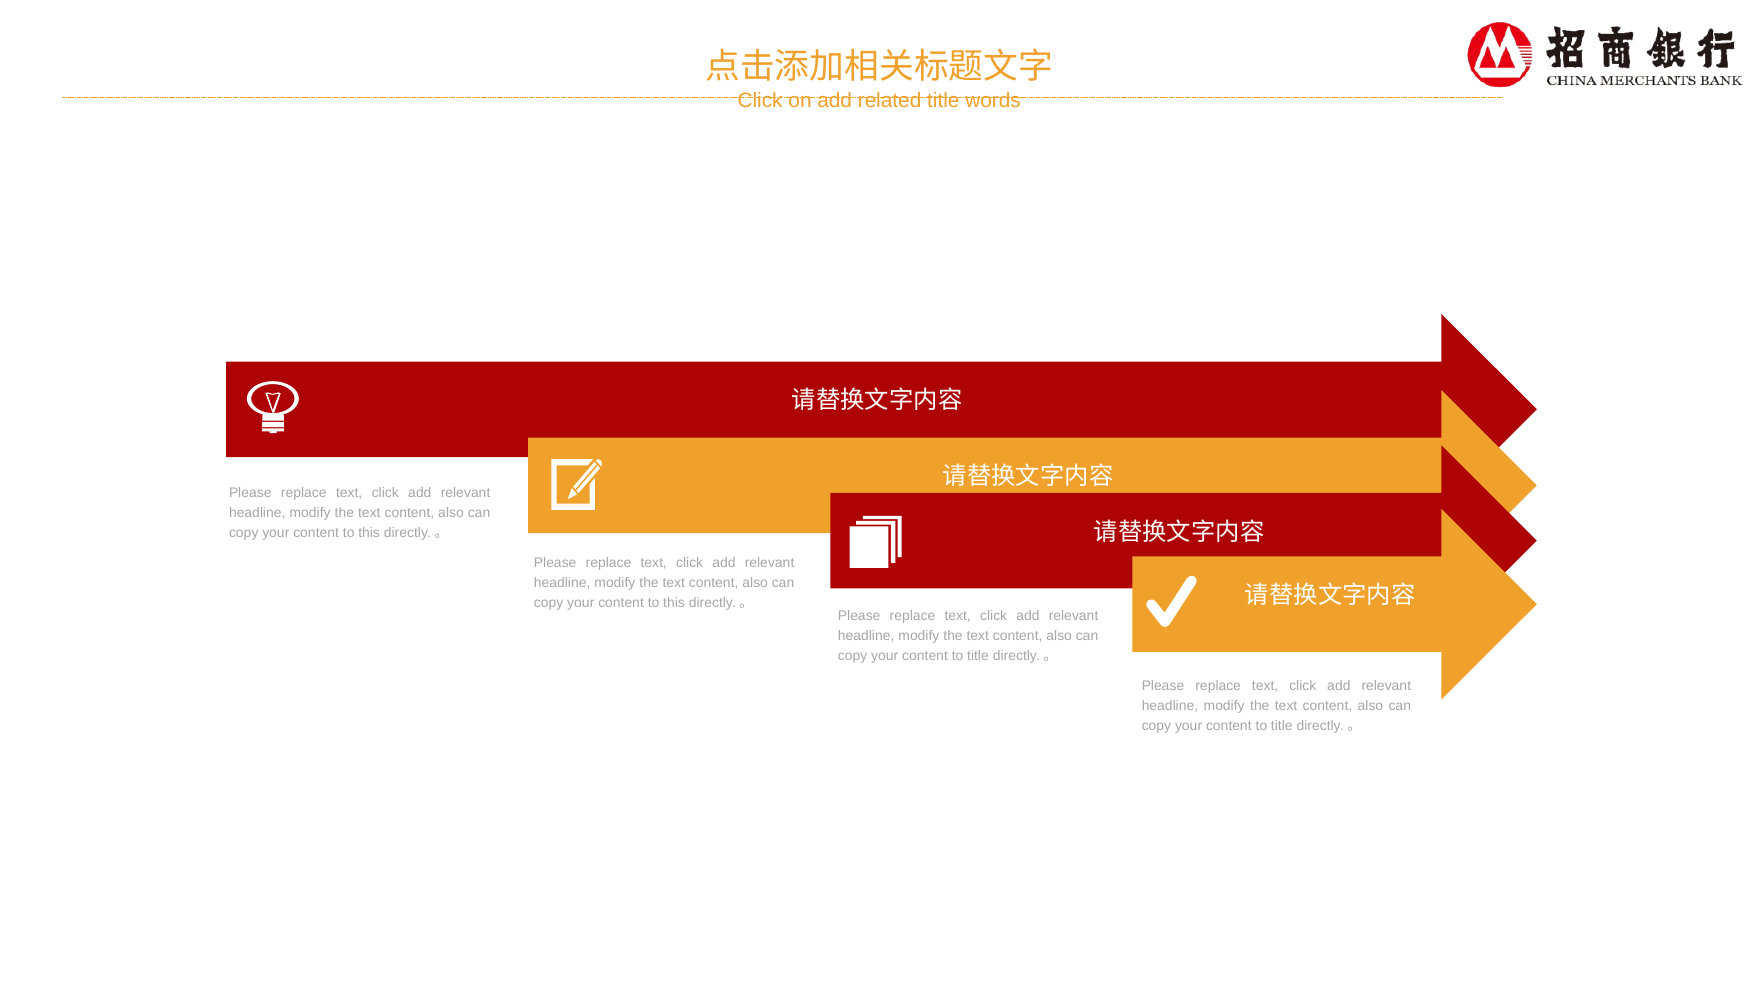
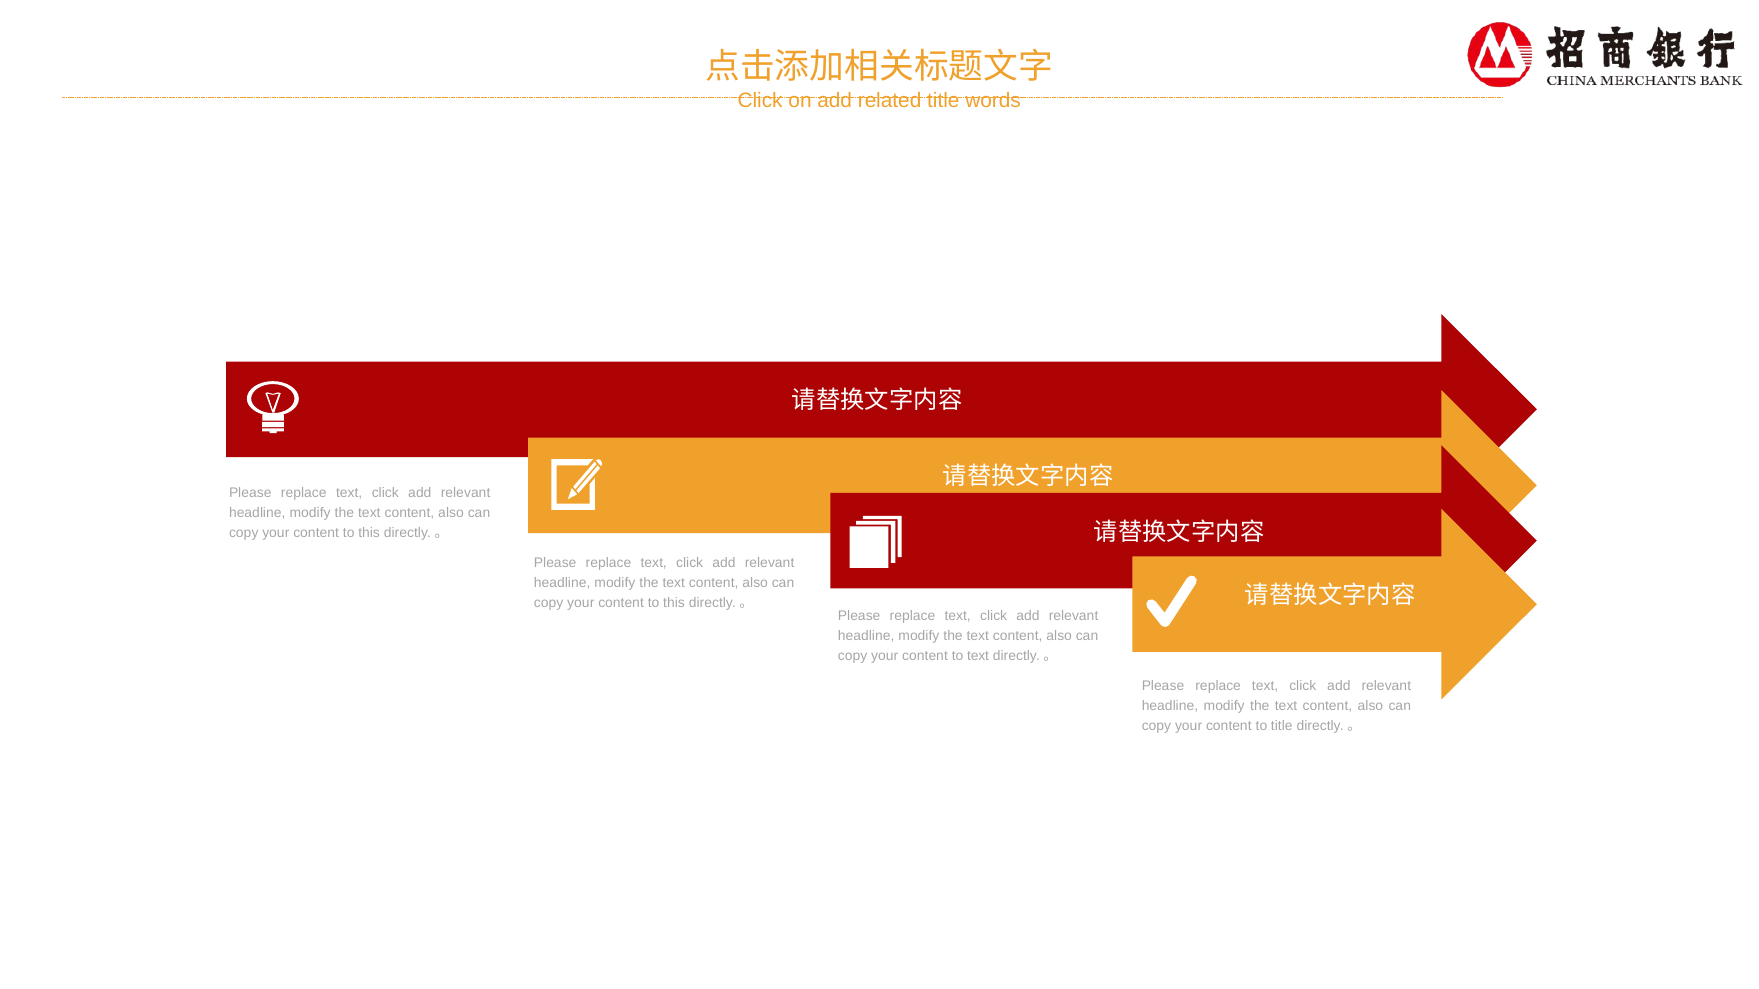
title at (978, 656): title -> text
